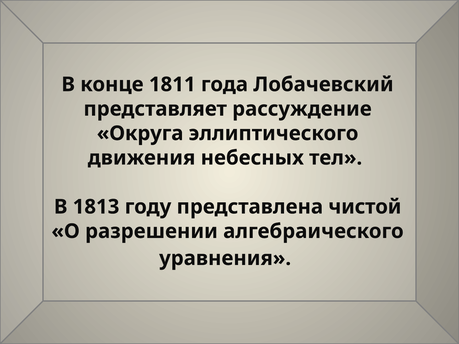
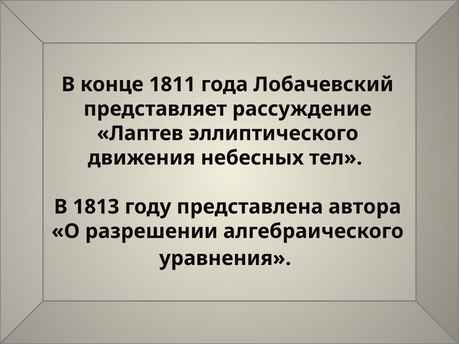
Округа: Округа -> Лаптев
чистой: чистой -> автора
